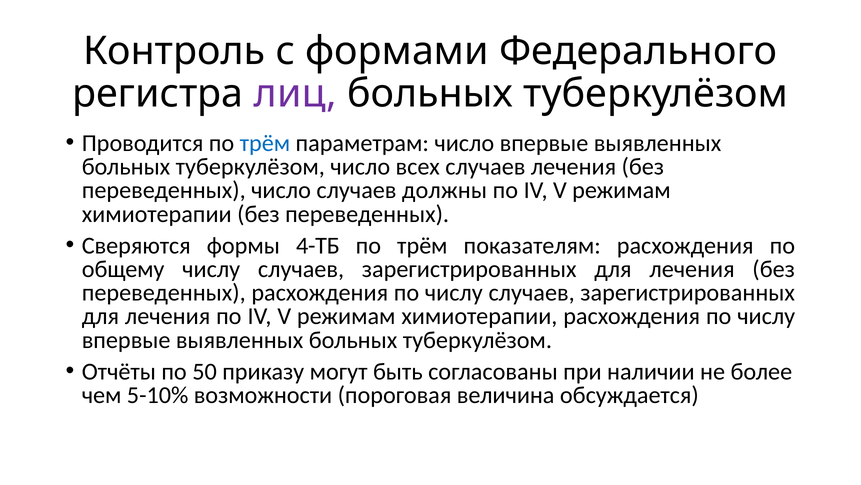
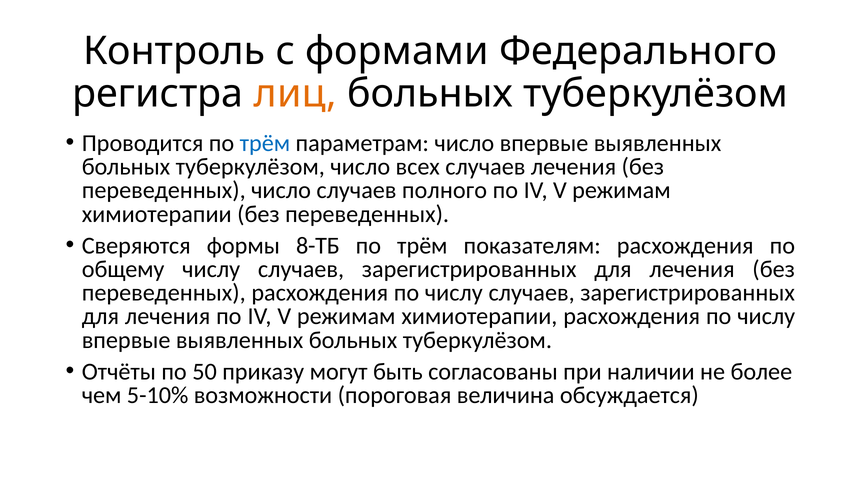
лиц colour: purple -> orange
должны: должны -> полного
4-ТБ: 4-ТБ -> 8-ТБ
